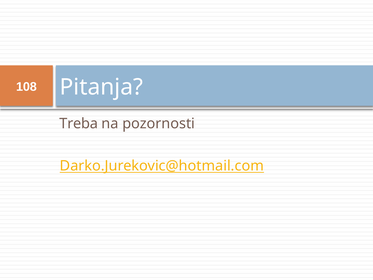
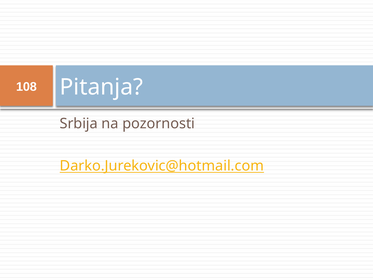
Treba: Treba -> Srbija
